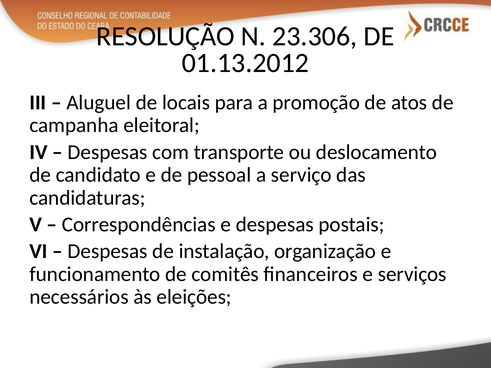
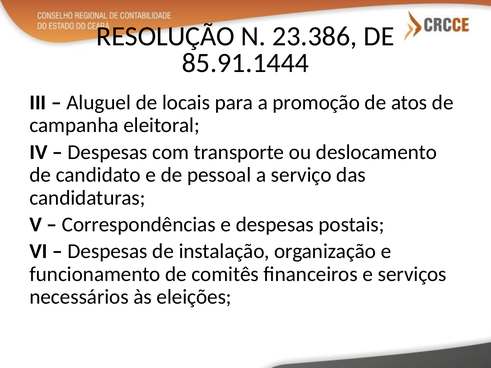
23.306: 23.306 -> 23.386
01.13.2012: 01.13.2012 -> 85.91.1444
